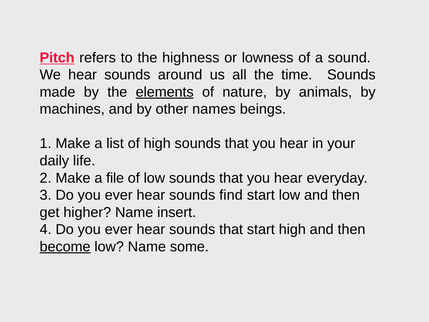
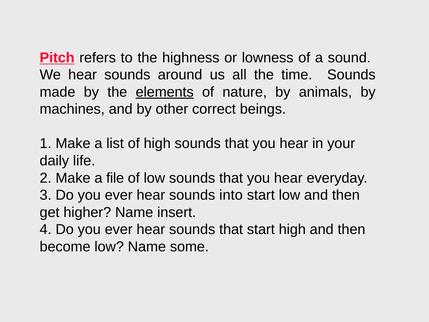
names: names -> correct
find: find -> into
become underline: present -> none
